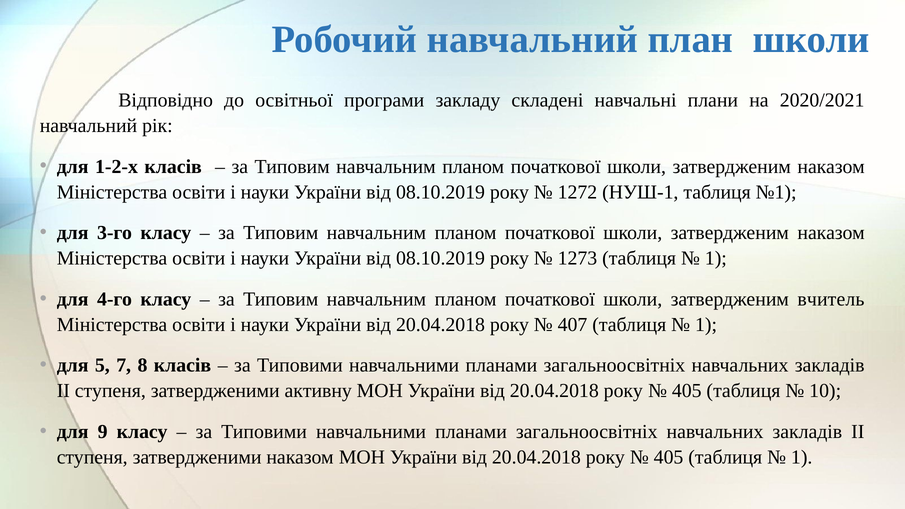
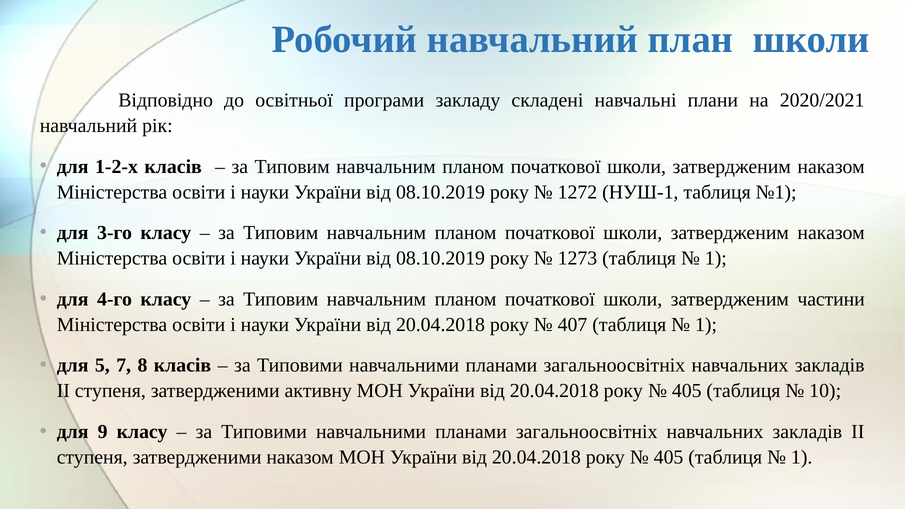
вчитель: вчитель -> частини
